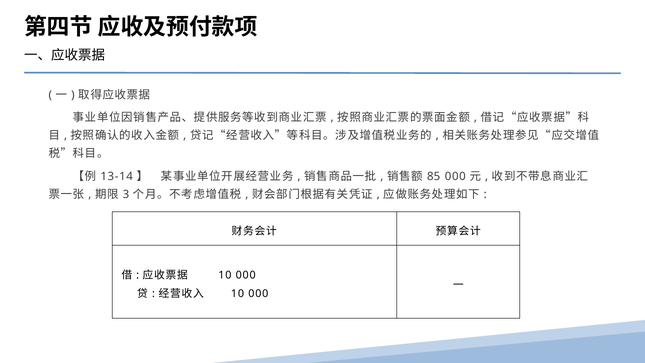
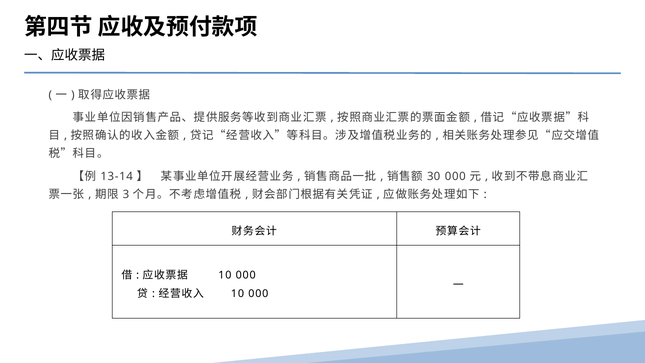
85: 85 -> 30
